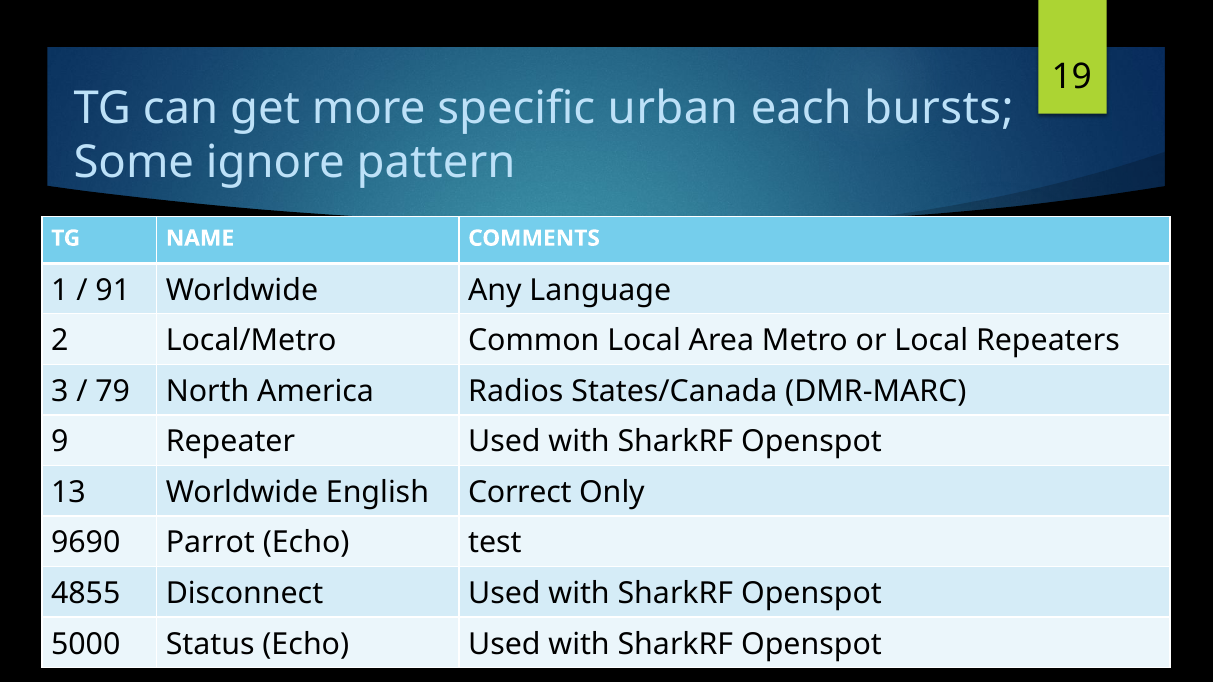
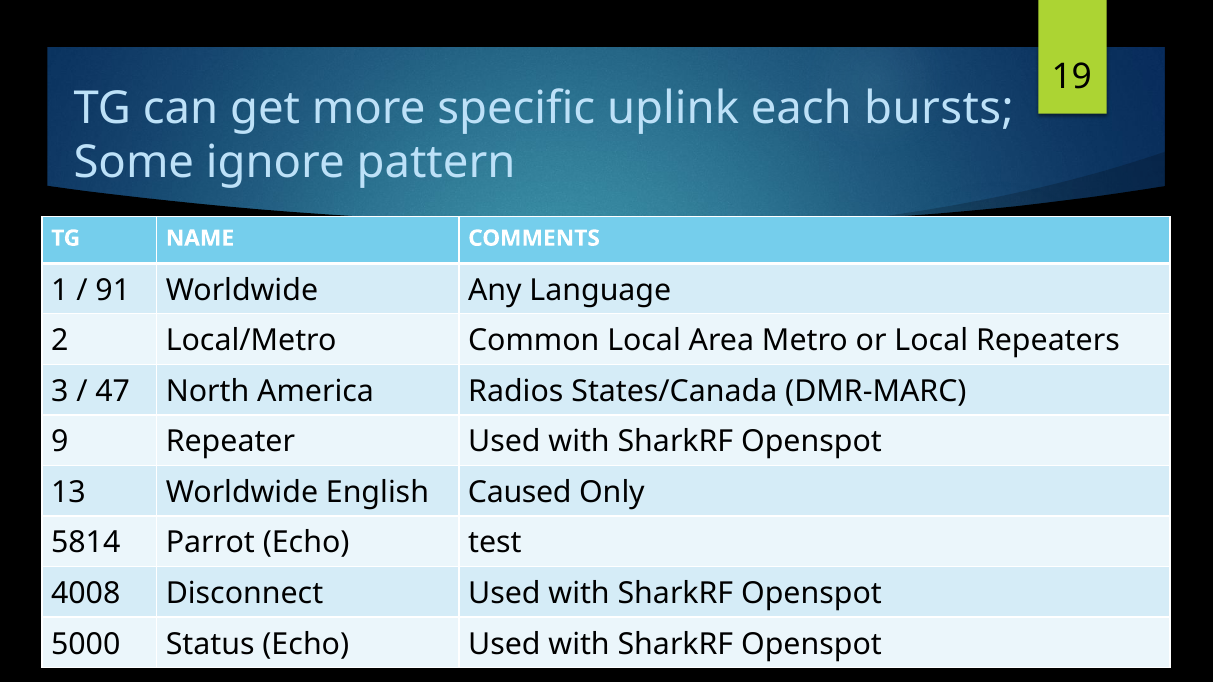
urban: urban -> uplink
79: 79 -> 47
Correct: Correct -> Caused
9690: 9690 -> 5814
4855: 4855 -> 4008
